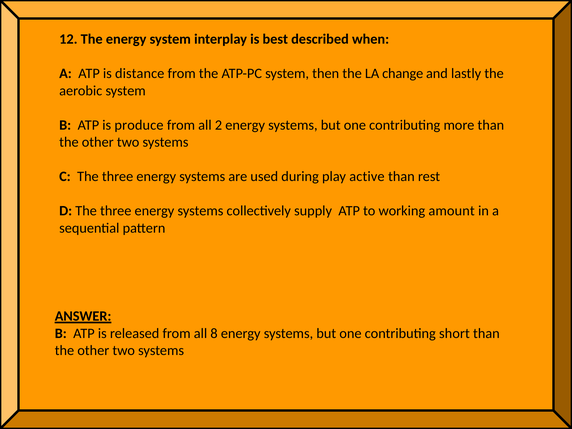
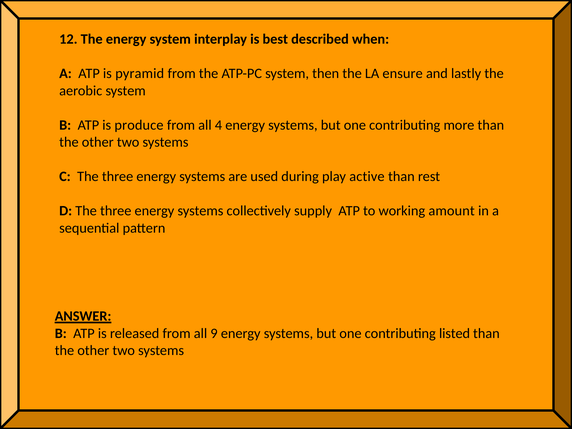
distance: distance -> pyramid
change: change -> ensure
2: 2 -> 4
8: 8 -> 9
short: short -> listed
